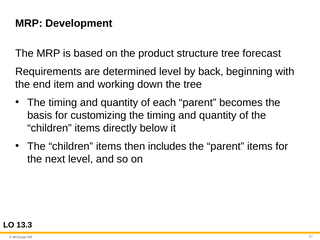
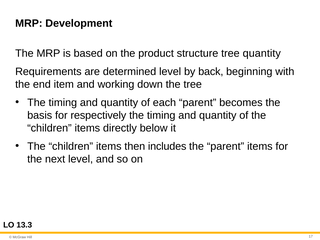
tree forecast: forecast -> quantity
customizing: customizing -> respectively
